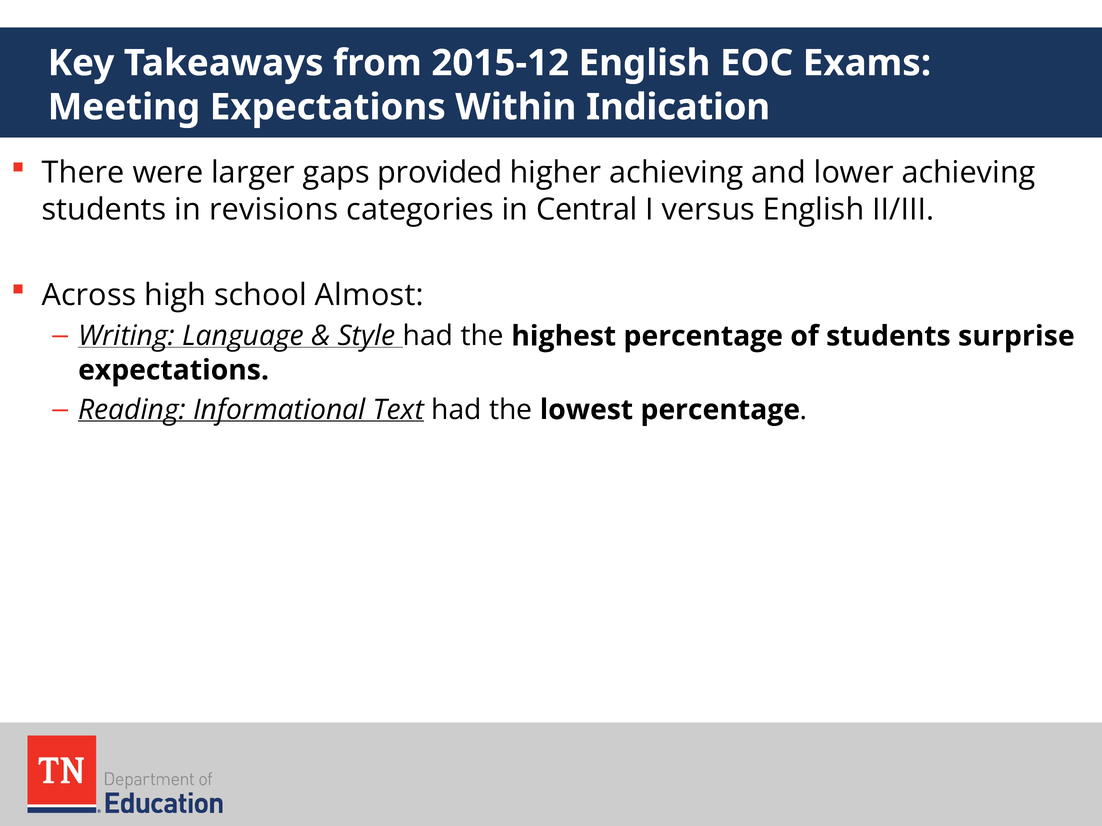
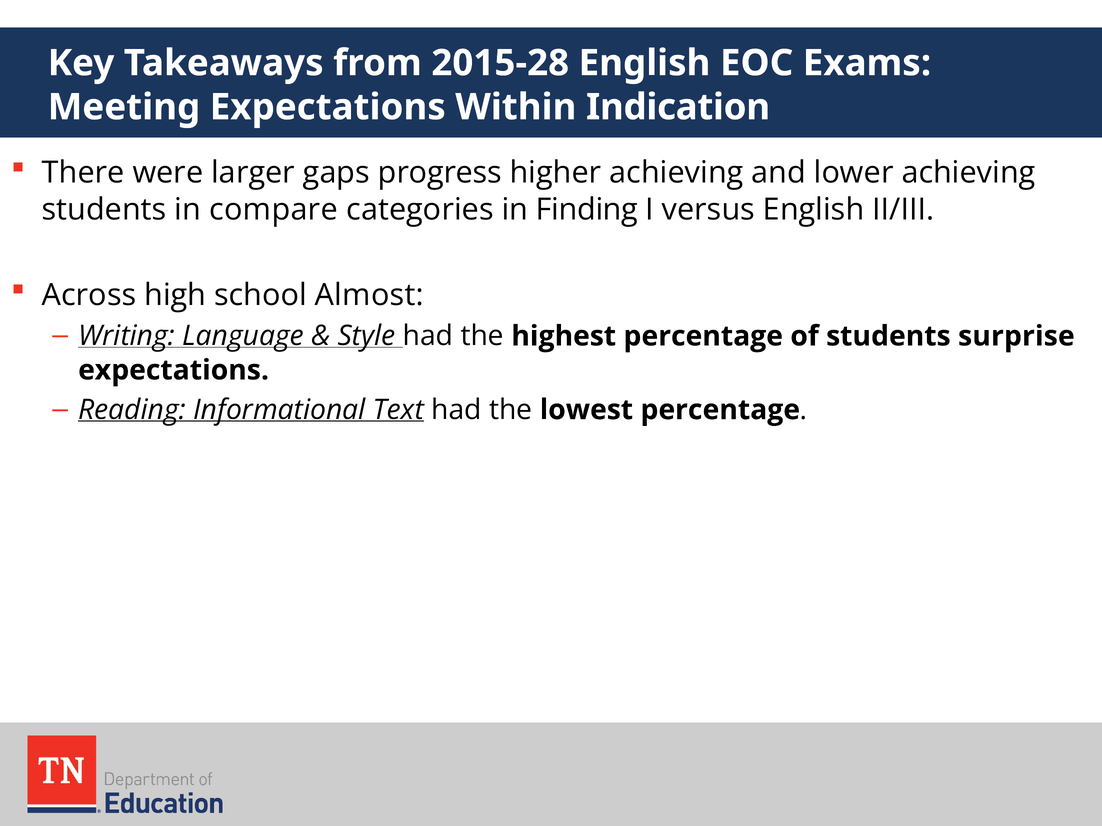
2015-12: 2015-12 -> 2015-28
provided: provided -> progress
revisions: revisions -> compare
Central: Central -> Finding
